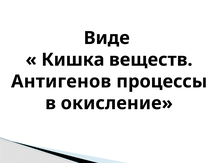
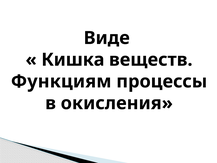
Антигенов: Антигенов -> Функциям
окисление: окисление -> окисления
